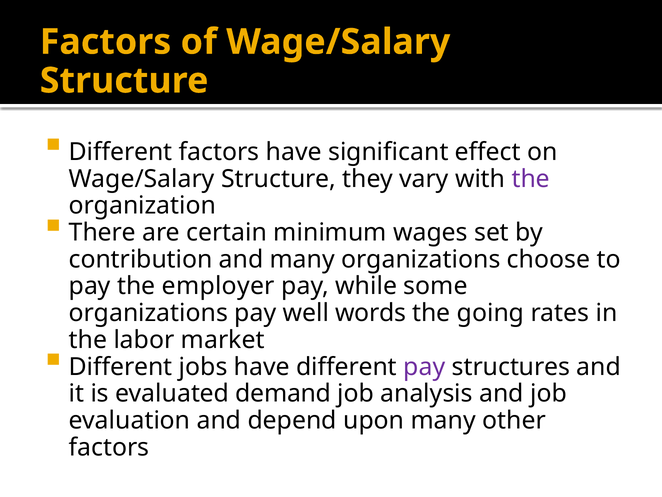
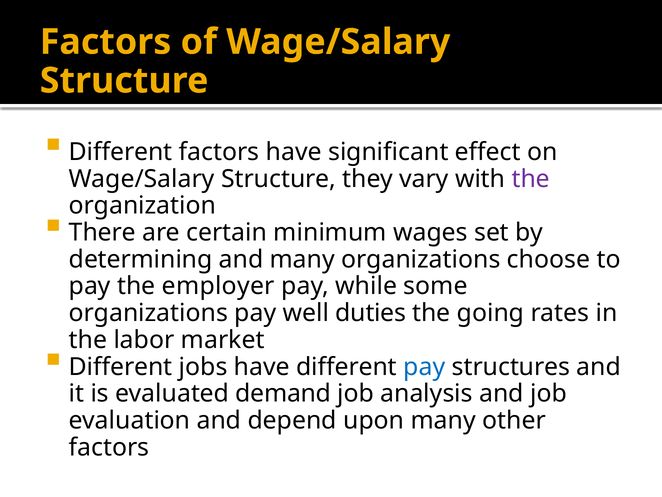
contribution: contribution -> determining
words: words -> duties
pay at (424, 367) colour: purple -> blue
